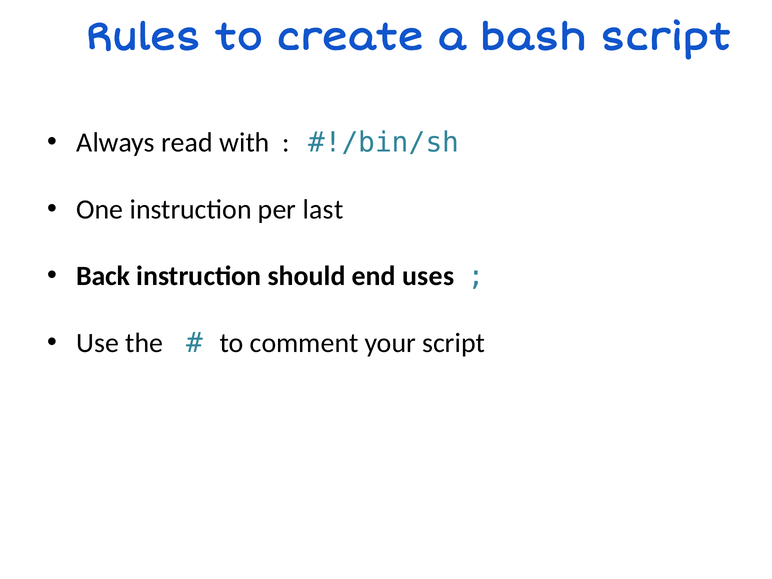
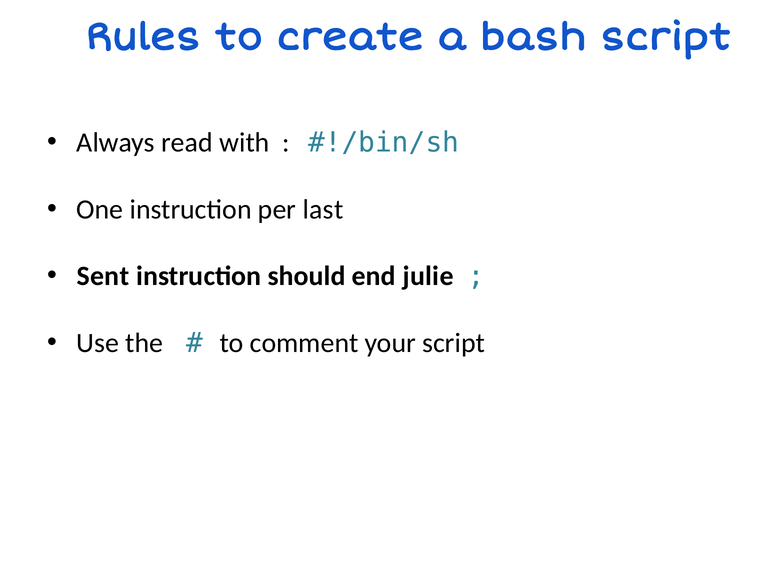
Back: Back -> Sent
uses: uses -> julie
